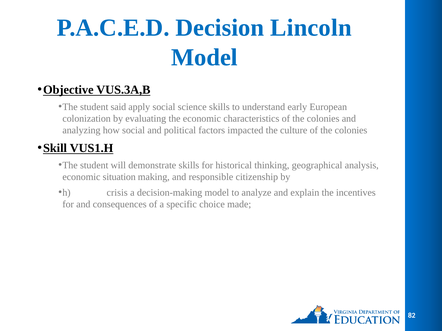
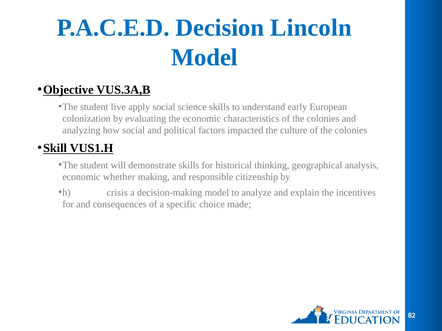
said: said -> live
situation: situation -> whether
